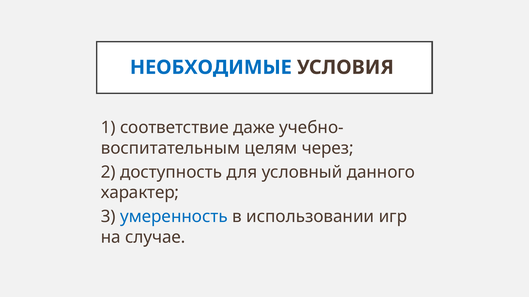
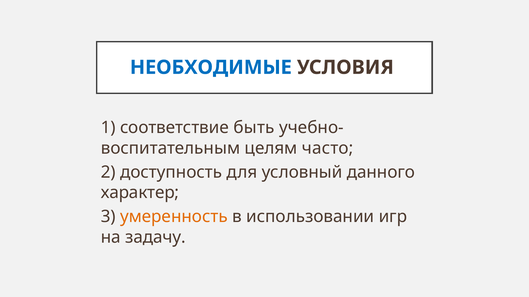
даже: даже -> быть
через: через -> часто
умеренность colour: blue -> orange
случае: случае -> задачу
